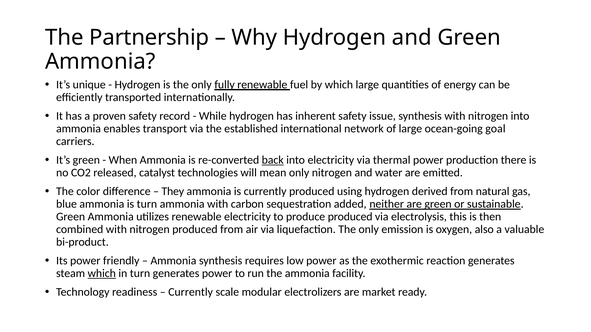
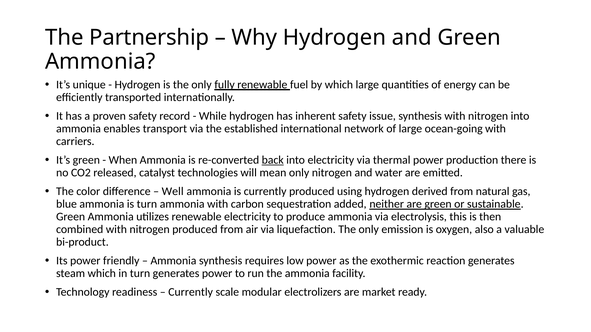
ocean-going goal: goal -> with
They: They -> Well
produce produced: produced -> ammonia
which at (102, 274) underline: present -> none
